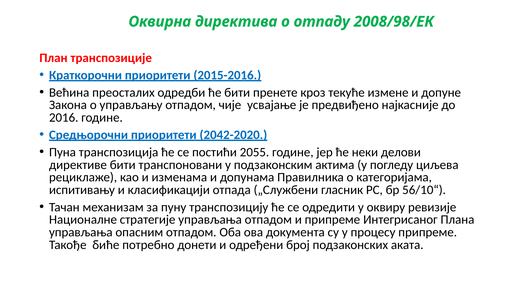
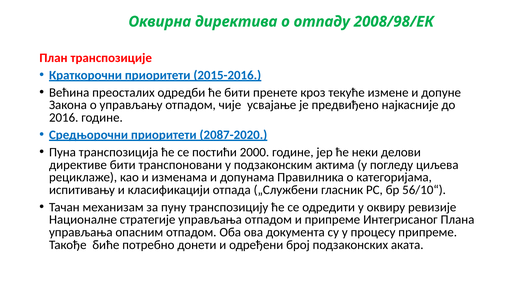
2042-2020: 2042-2020 -> 2087-2020
2055: 2055 -> 2000
